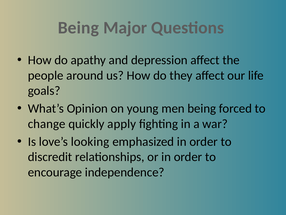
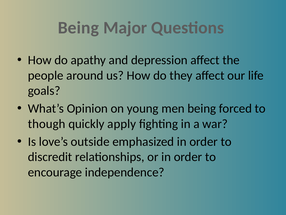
change: change -> though
looking: looking -> outside
